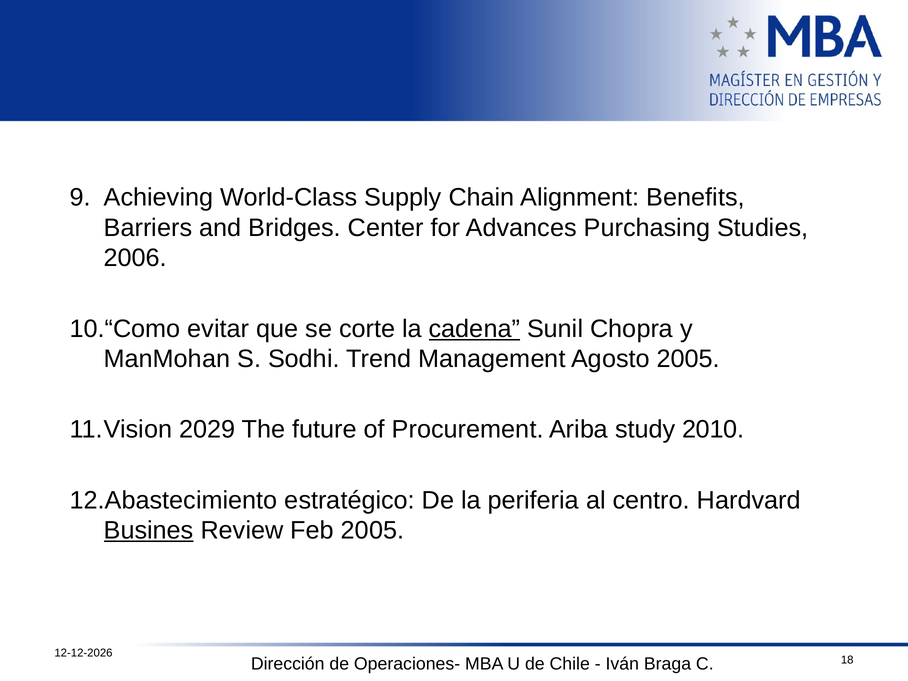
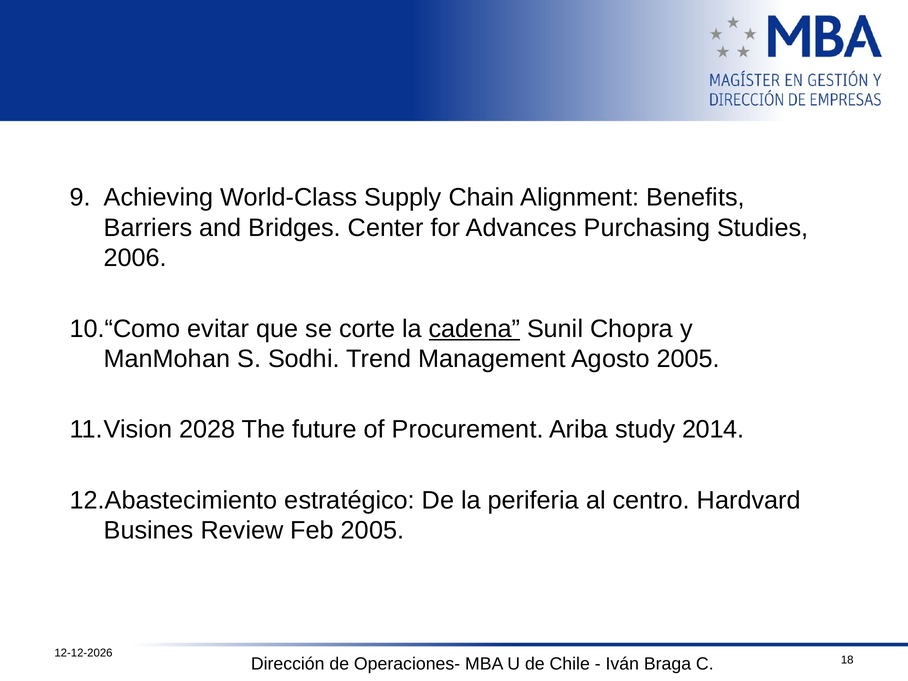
2029: 2029 -> 2028
2010: 2010 -> 2014
Busines underline: present -> none
